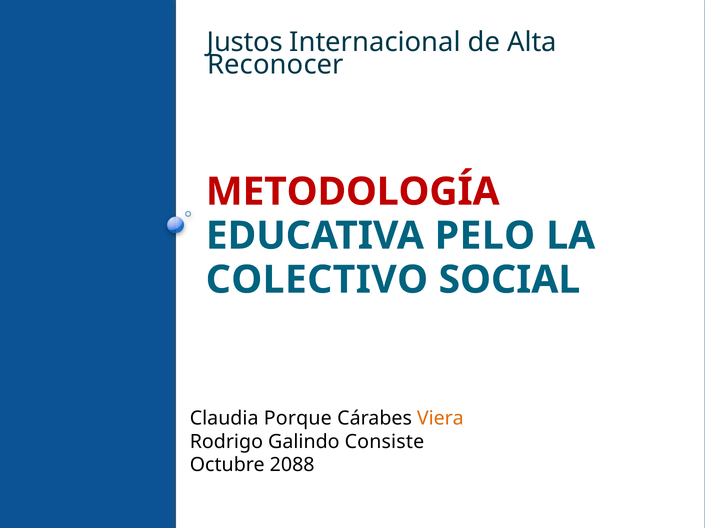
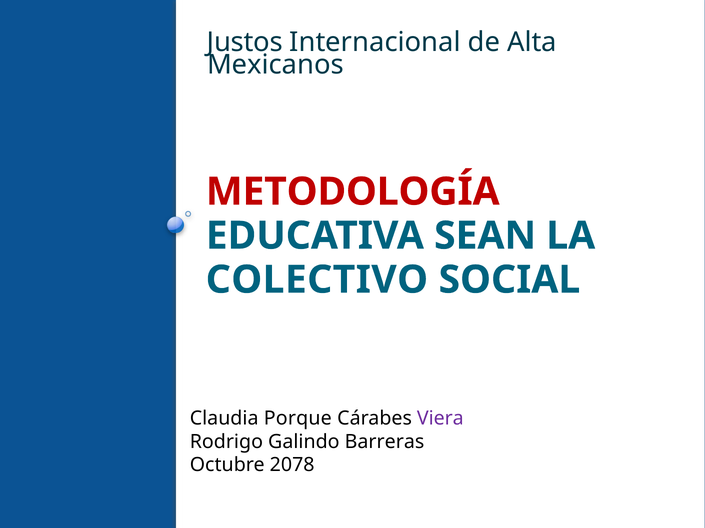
Reconocer: Reconocer -> Mexicanos
PELO: PELO -> SEAN
Viera colour: orange -> purple
Consiste: Consiste -> Barreras
2088: 2088 -> 2078
